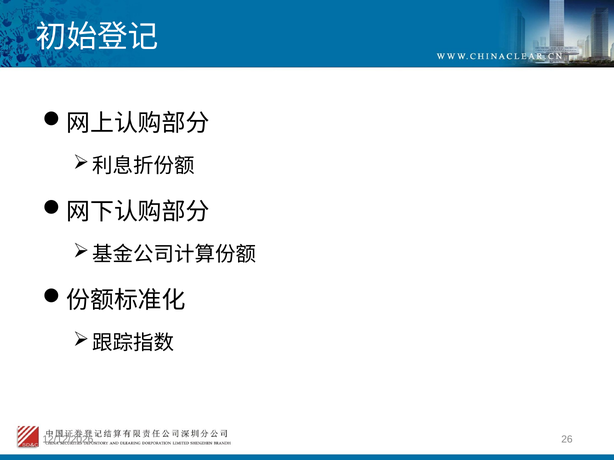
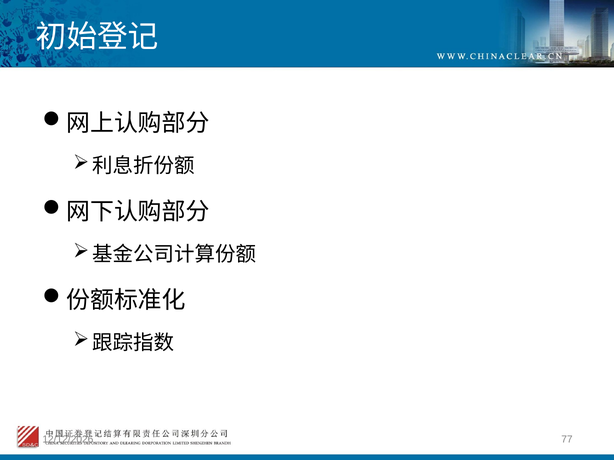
26: 26 -> 77
